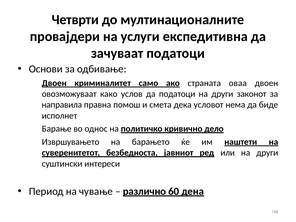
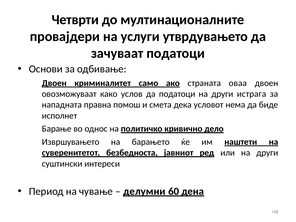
експедитивна: експедитивна -> утврдувањето
законот: законот -> истрага
направила: направила -> нападната
различно: различно -> делумни
